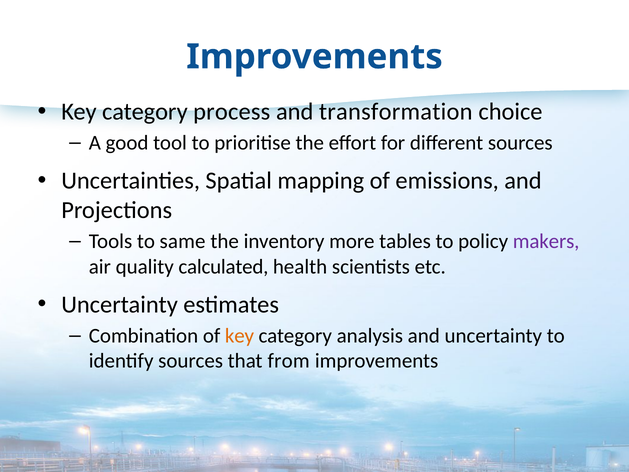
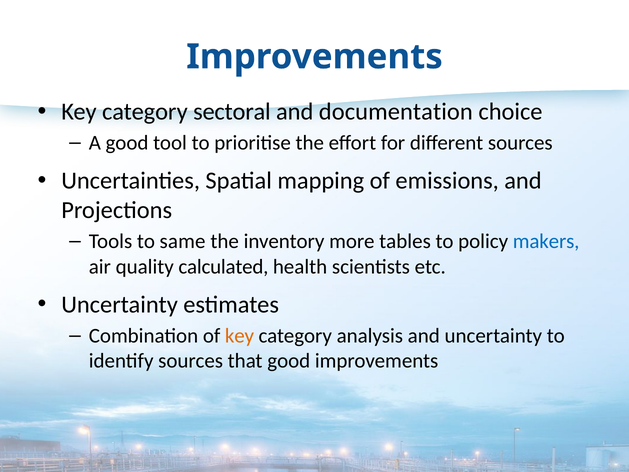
process: process -> sectoral
transformation: transformation -> documentation
makers colour: purple -> blue
that from: from -> good
